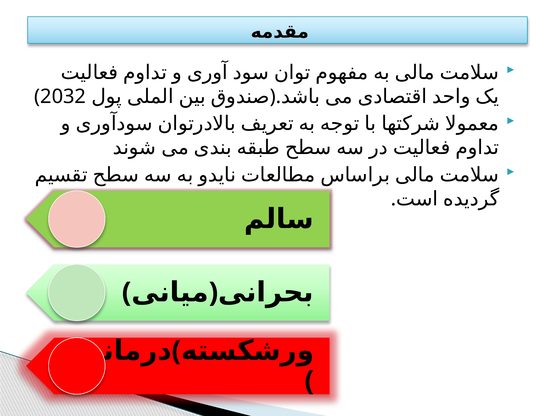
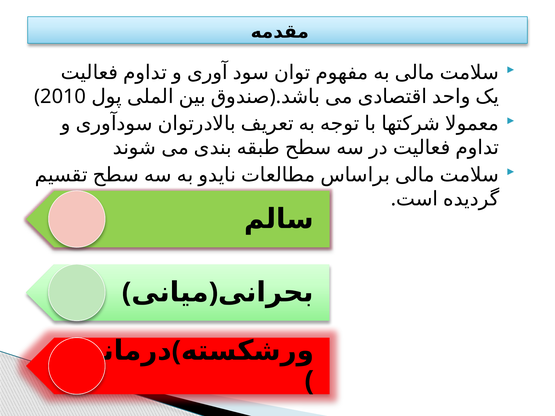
2032: 2032 -> 2010
